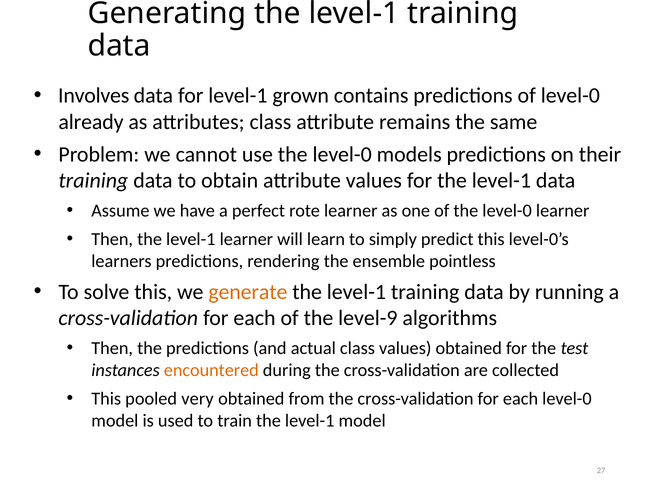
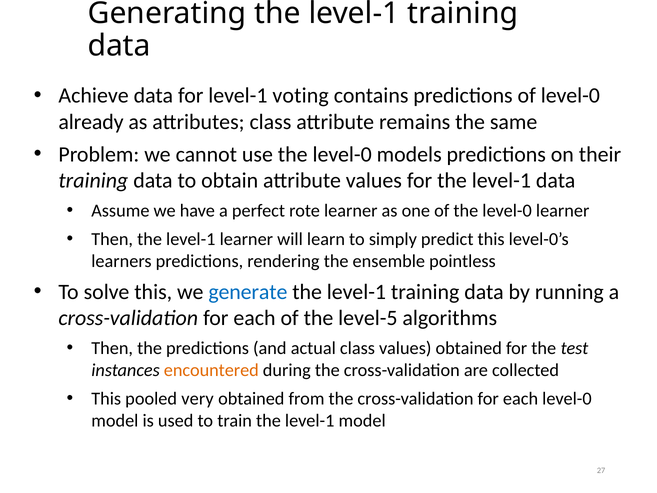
Involves: Involves -> Achieve
grown: grown -> voting
generate colour: orange -> blue
level-9: level-9 -> level-5
